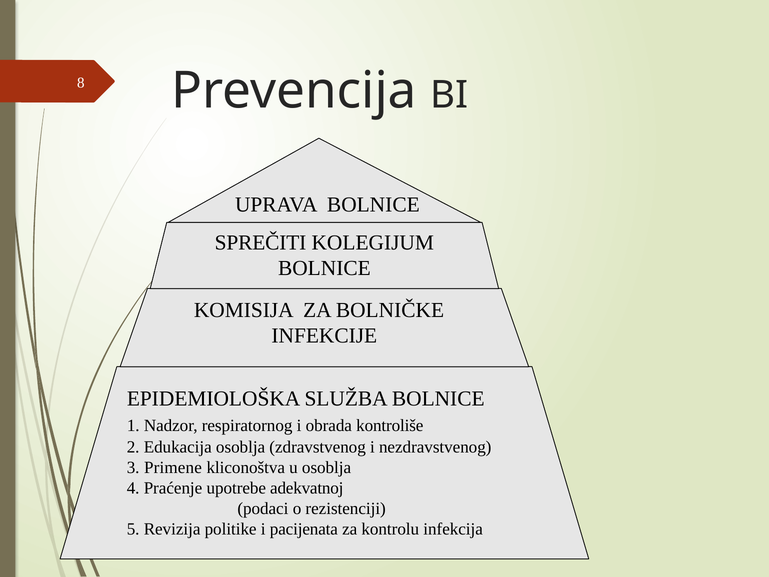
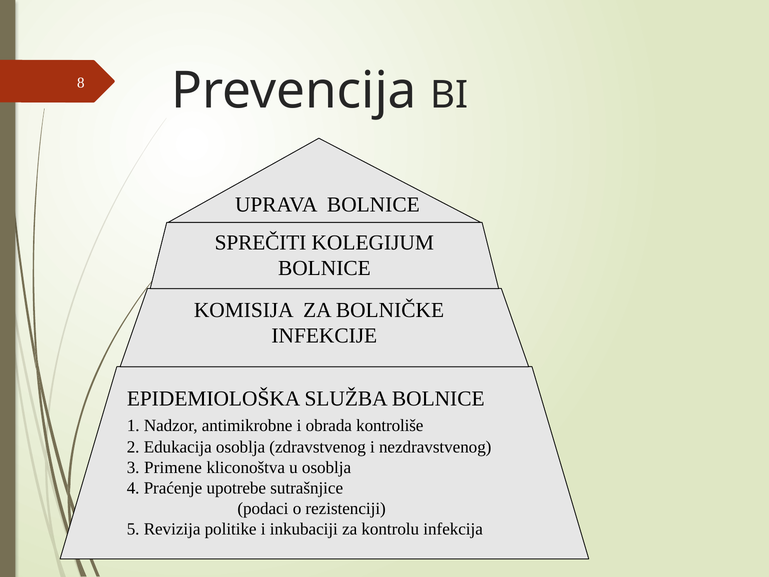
respiratornog: respiratornog -> antimikrobne
adekvatnoj: adekvatnoj -> sutrašnjice
pacijenata: pacijenata -> inkubaciji
